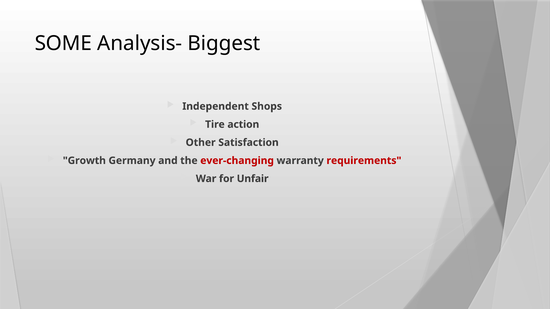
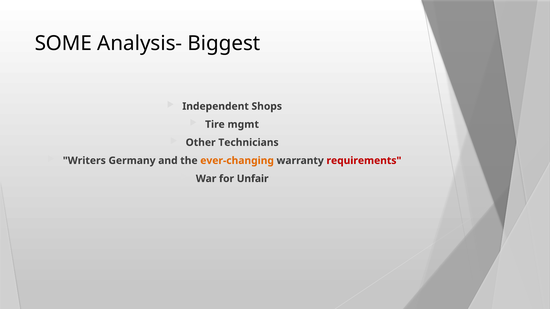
action: action -> mgmt
Satisfaction: Satisfaction -> Technicians
Growth: Growth -> Writers
ever-changing colour: red -> orange
